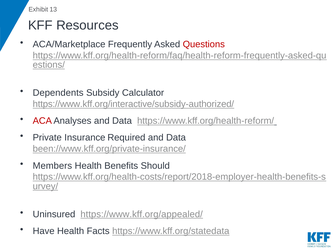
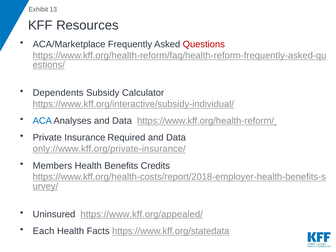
https://www.kff.org/interactive/subsidy-authorized/: https://www.kff.org/interactive/subsidy-authorized/ -> https://www.kff.org/interactive/subsidy-individual/
ACA colour: red -> blue
been://www.kff.org/private-insurance/: been://www.kff.org/private-insurance/ -> only://www.kff.org/private-insurance/
Should: Should -> Credits
Have: Have -> Each
